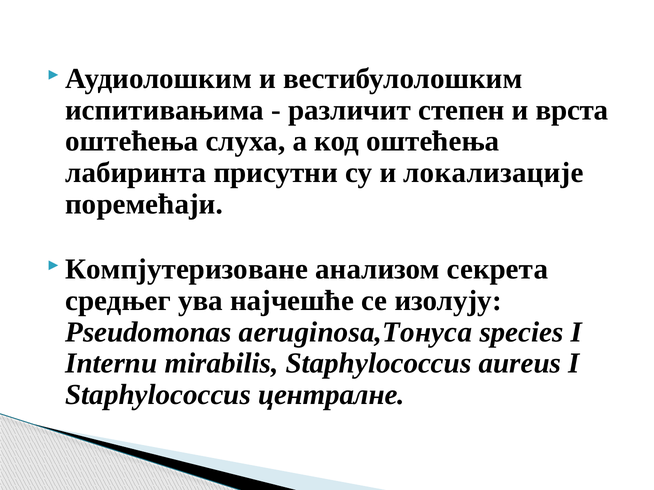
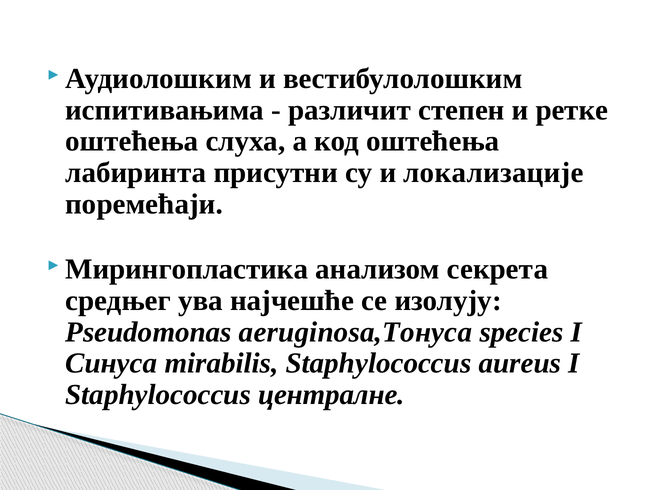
врста: врста -> ретке
Компјутеризоване: Компјутеризоване -> Мирингопластика
Internu: Internu -> Синуса
